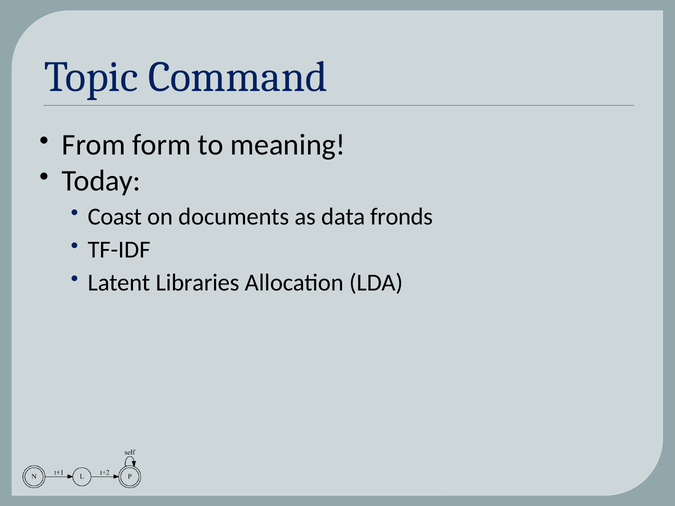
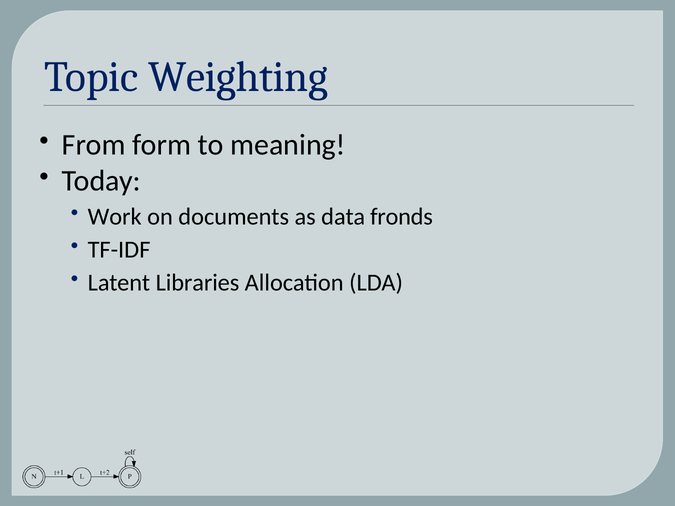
Command: Command -> Weighting
Coast: Coast -> Work
